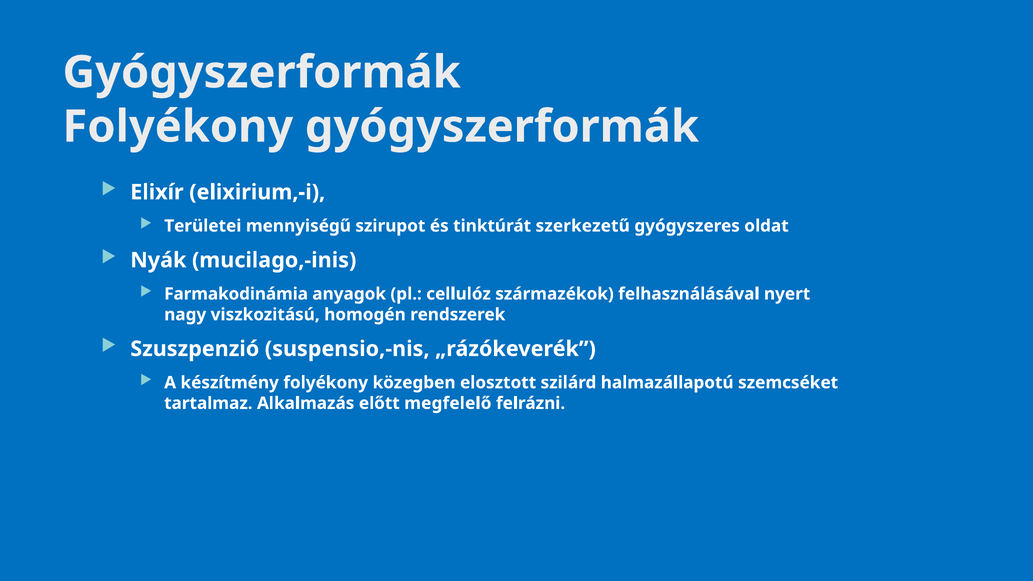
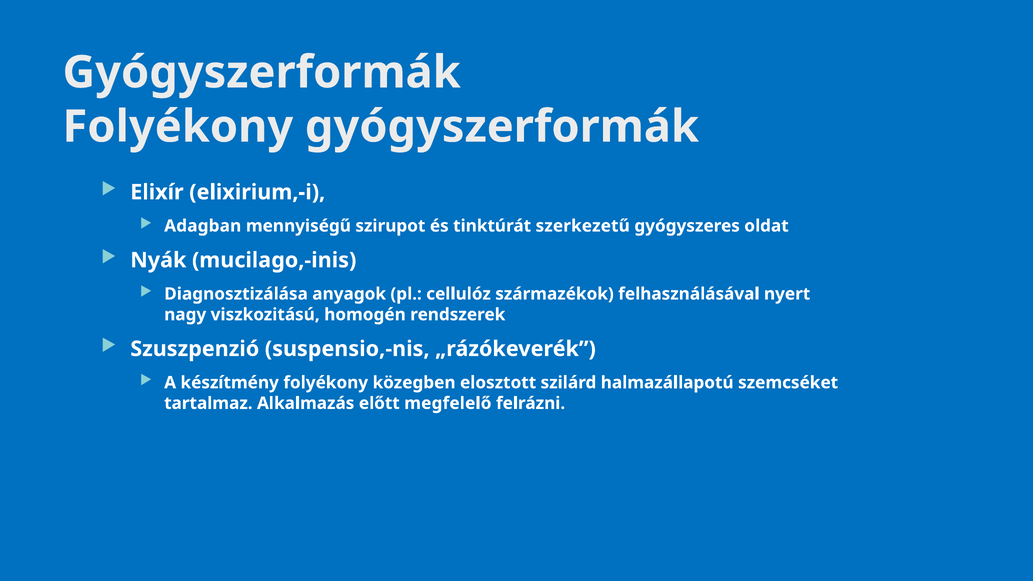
Területei: Területei -> Adagban
Farmakodinámia: Farmakodinámia -> Diagnosztizálása
